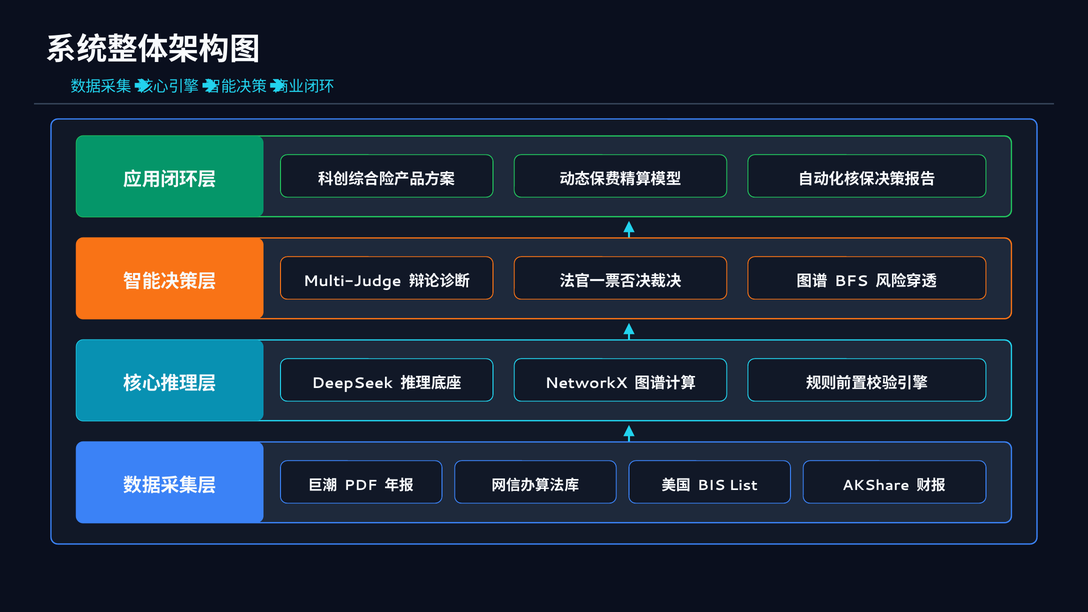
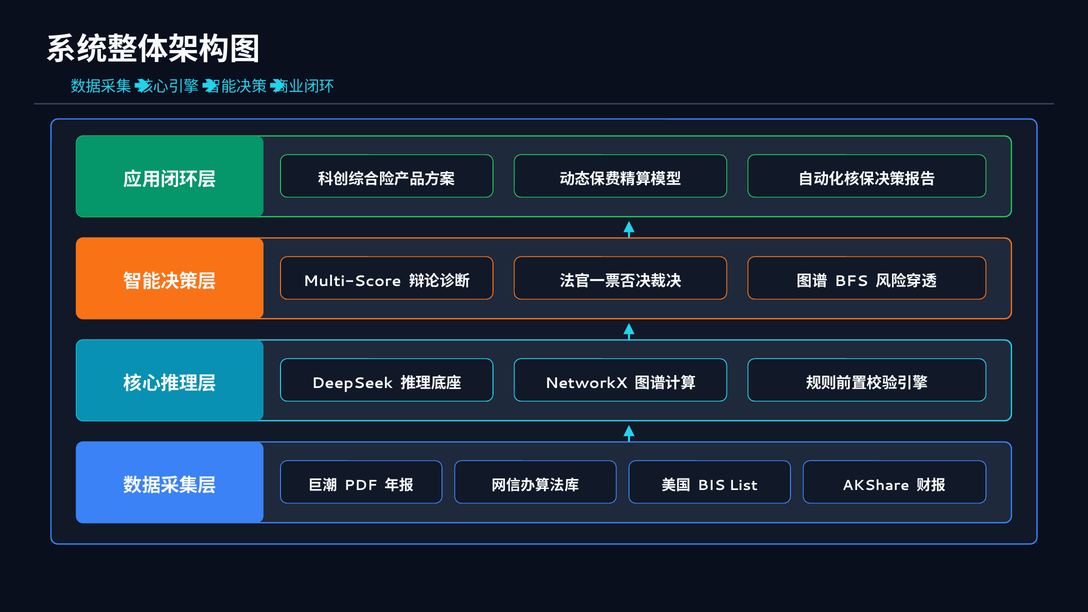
Multi-Judge: Multi-Judge -> Multi-Score
